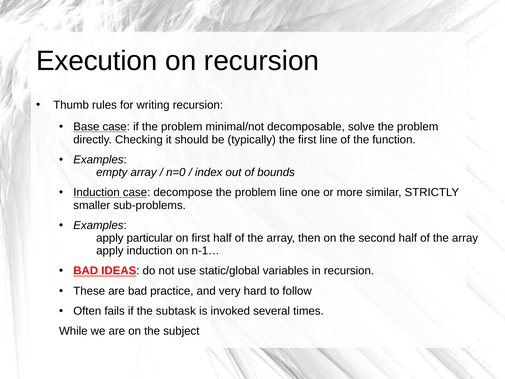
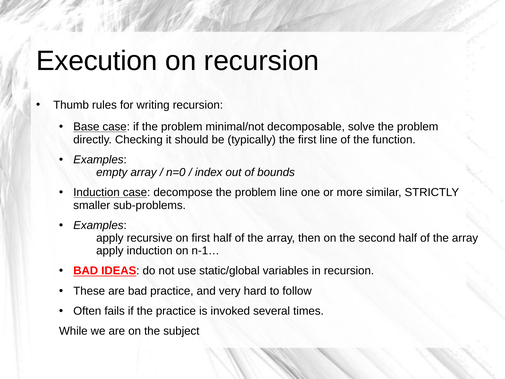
particular: particular -> recursive
the subtask: subtask -> practice
